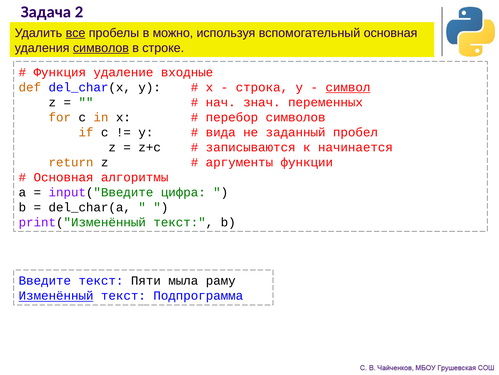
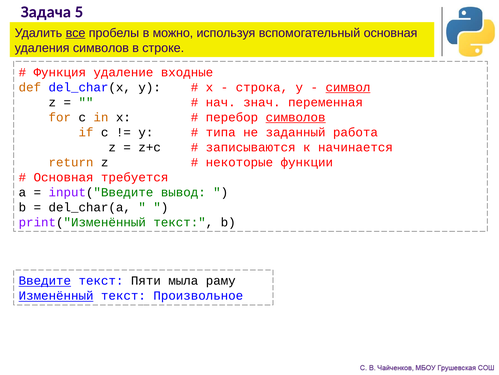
2: 2 -> 5
символов at (101, 48) underline: present -> none
переменных: переменных -> переменная
символов at (296, 117) underline: none -> present
вида: вида -> типа
пробел: пробел -> работа
аргументы: аргументы -> некоторые
алгоритмы: алгоритмы -> требуется
цифра: цифра -> вывод
Введите underline: none -> present
Подпрограмма: Подпрограмма -> Произвольное
